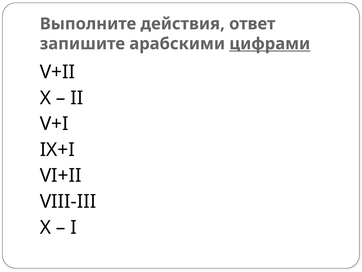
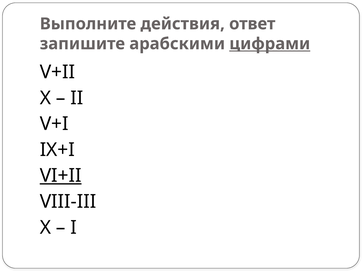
VI+II underline: none -> present
